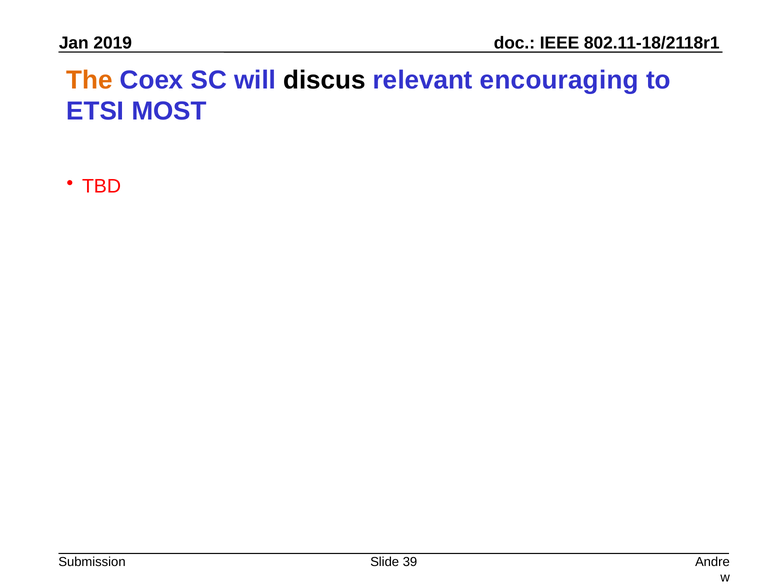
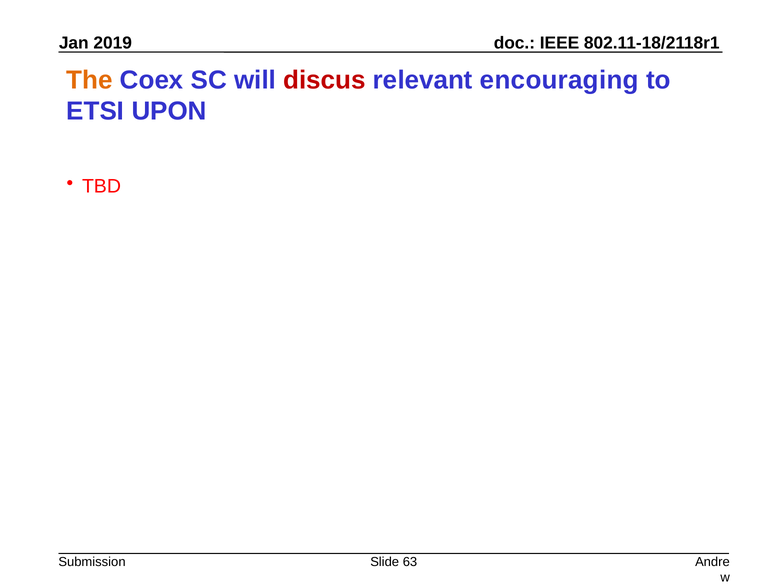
discus colour: black -> red
MOST: MOST -> UPON
39: 39 -> 63
